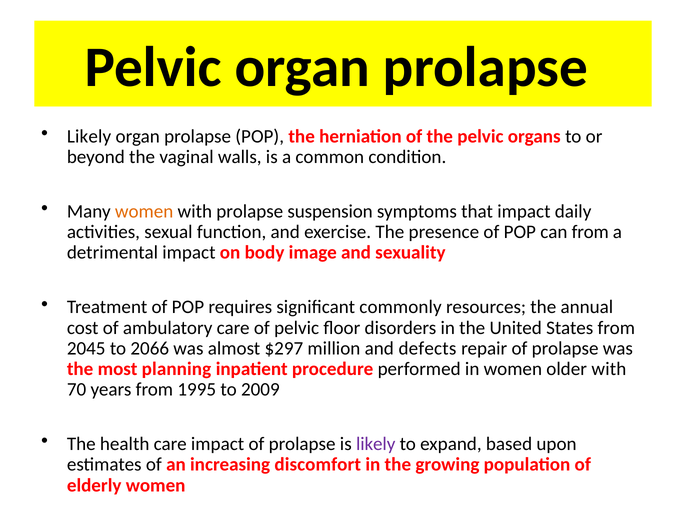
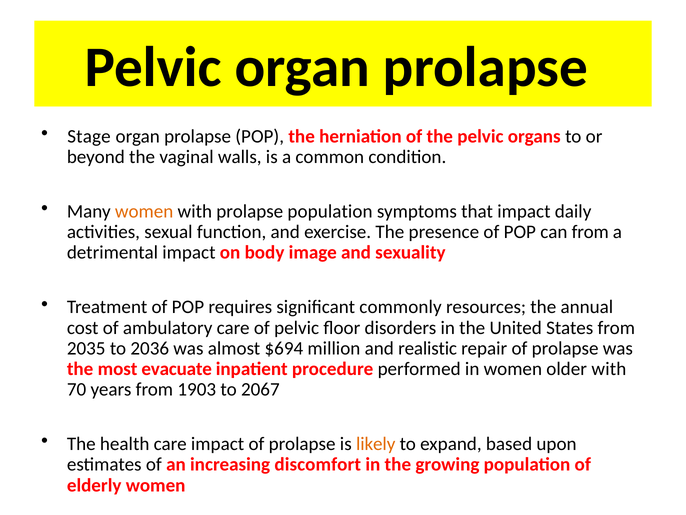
Likely at (89, 136): Likely -> Stage
prolapse suspension: suspension -> population
2045: 2045 -> 2035
2066: 2066 -> 2036
$297: $297 -> $694
defects: defects -> realistic
planning: planning -> evacuate
1995: 1995 -> 1903
2009: 2009 -> 2067
likely at (376, 444) colour: purple -> orange
